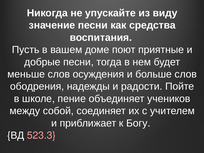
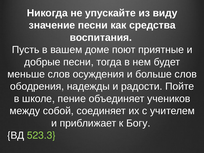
523.3 colour: pink -> light green
